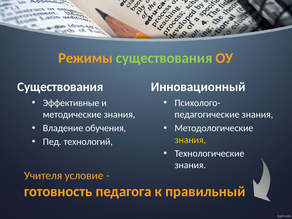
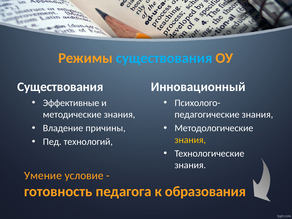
существования at (164, 58) colour: light green -> light blue
обучения: обучения -> причины
Учителя: Учителя -> Умение
правильный: правильный -> образования
